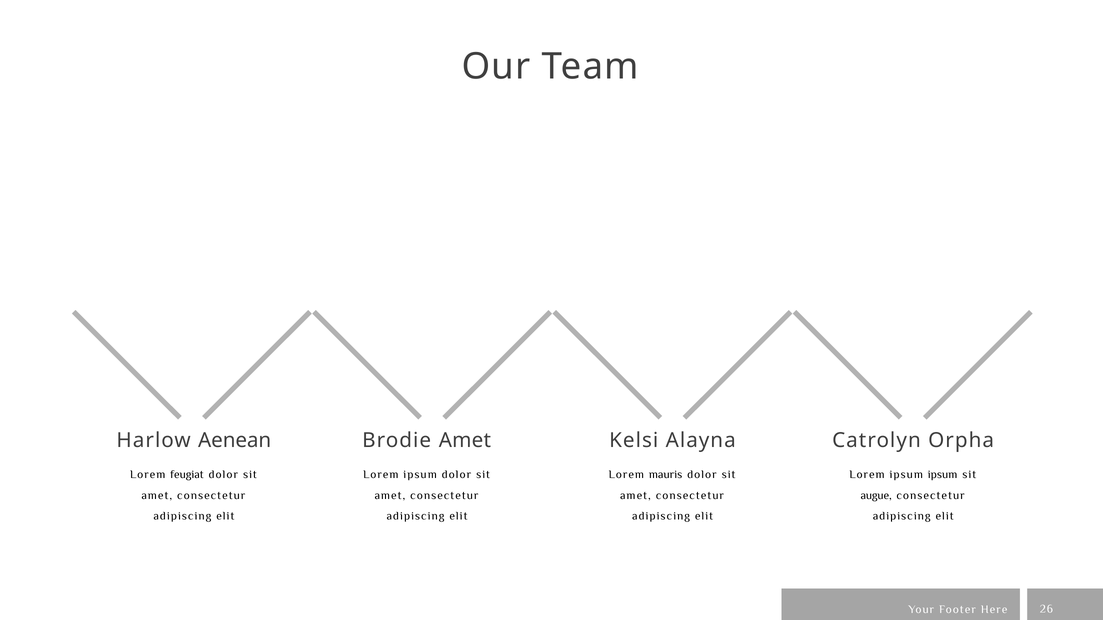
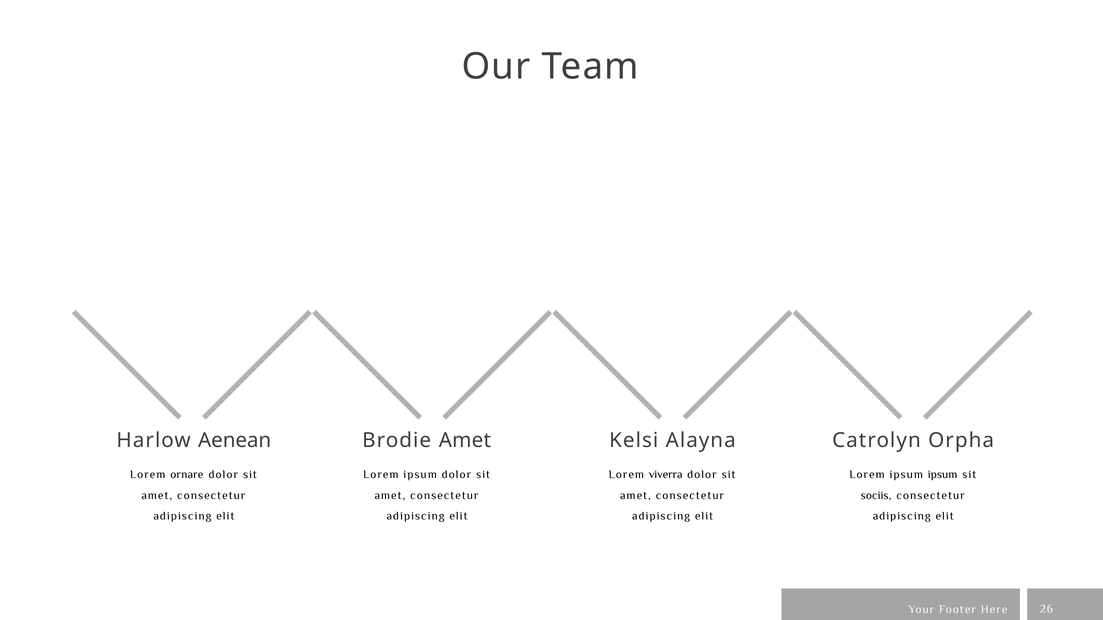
feugiat: feugiat -> ornare
mauris: mauris -> viverra
augue: augue -> sociis
